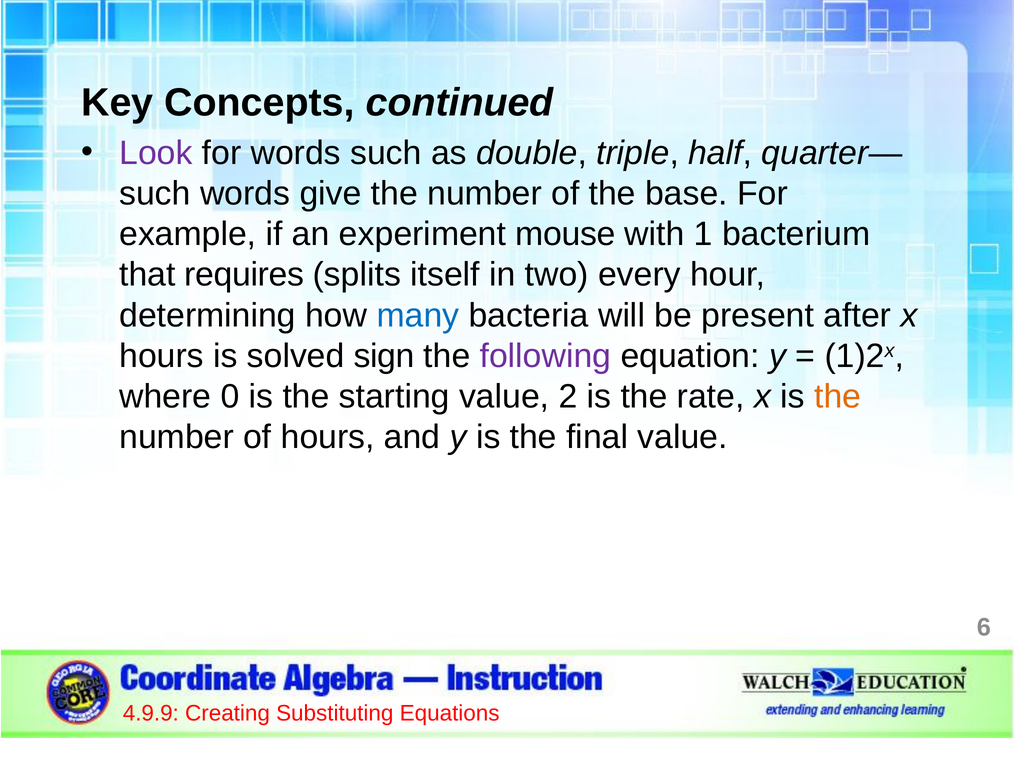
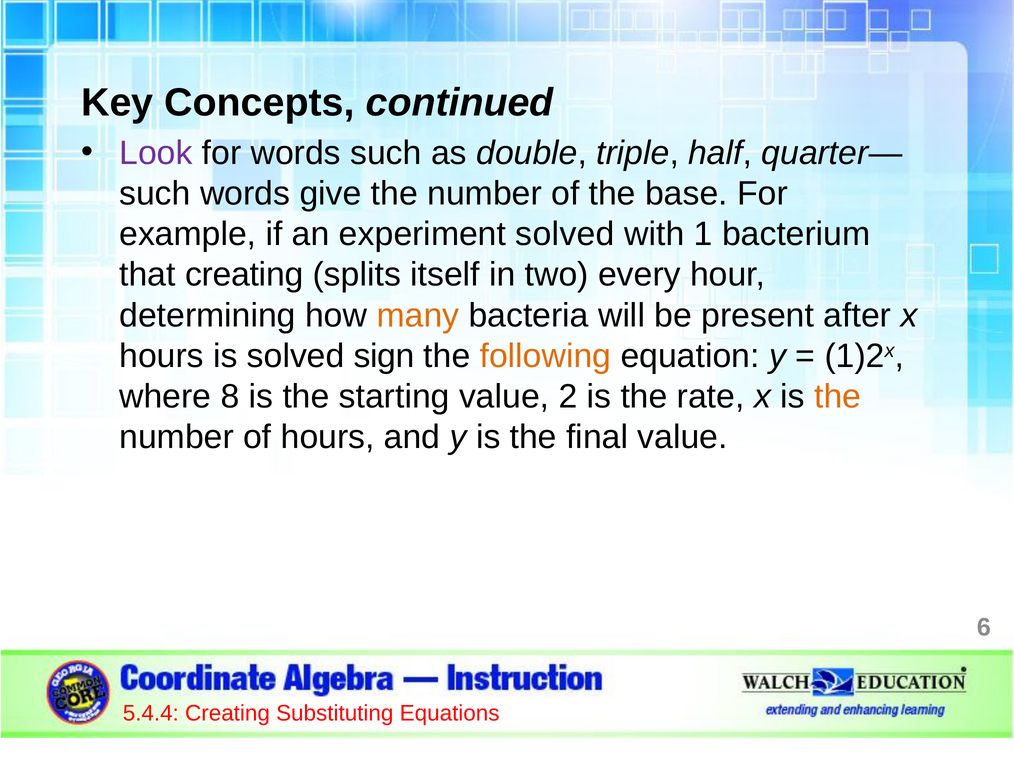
experiment mouse: mouse -> solved
that requires: requires -> creating
many colour: blue -> orange
following colour: purple -> orange
0: 0 -> 8
4.9.9: 4.9.9 -> 5.4.4
